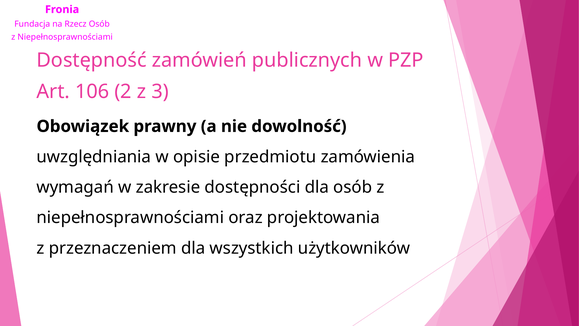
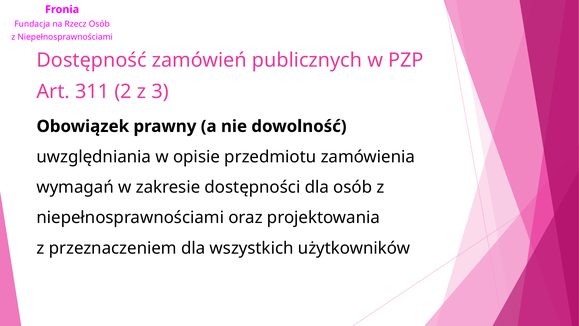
106: 106 -> 311
